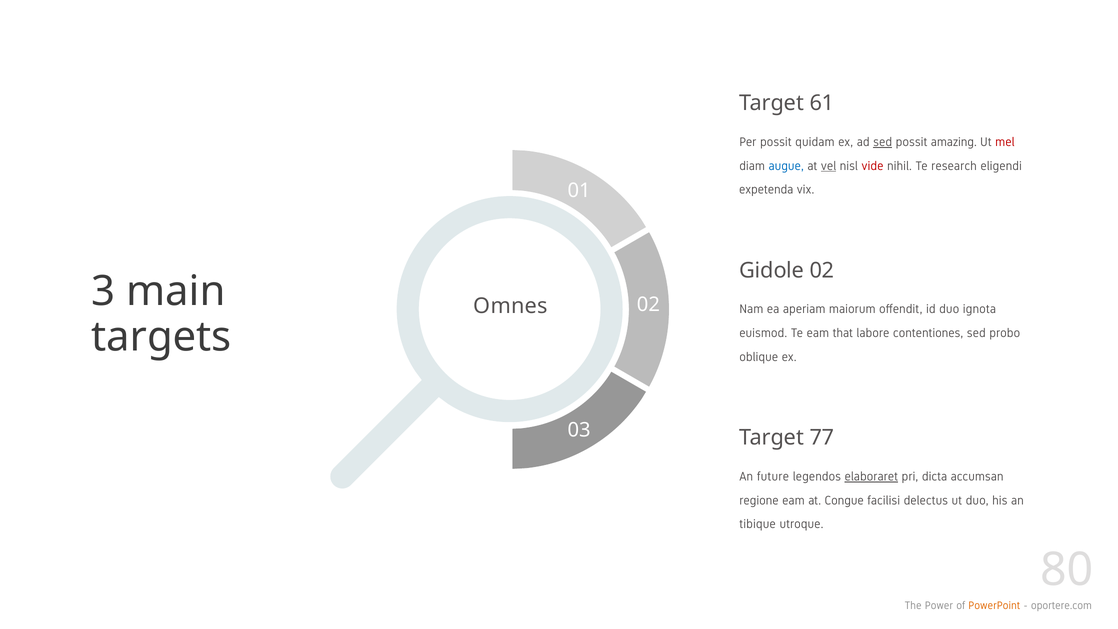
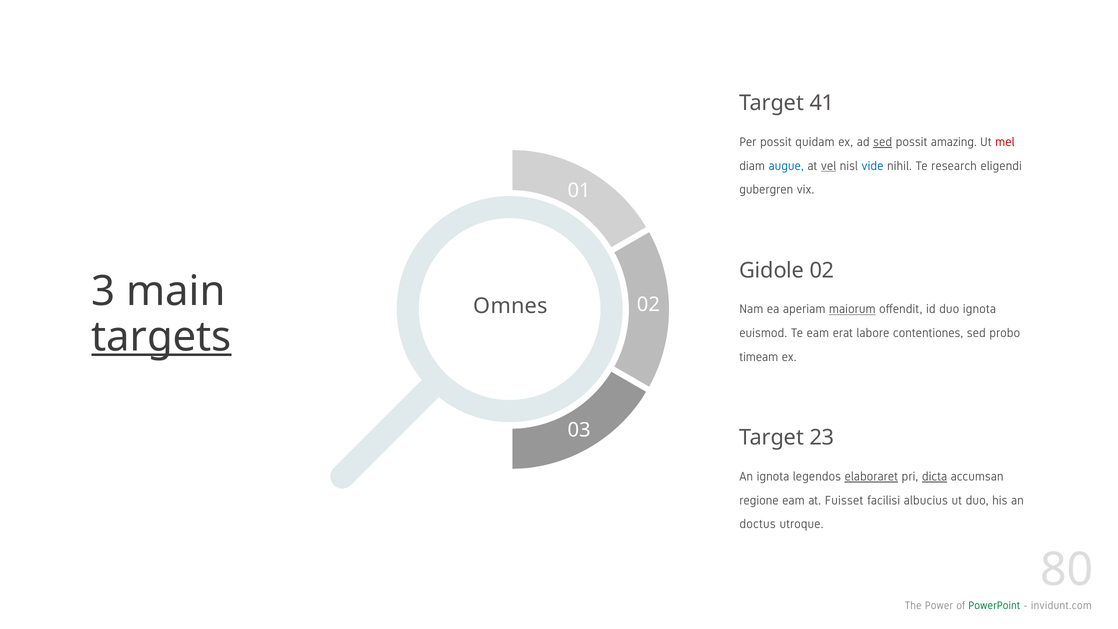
61: 61 -> 41
vide colour: red -> blue
expetenda: expetenda -> gubergren
maiorum underline: none -> present
targets underline: none -> present
that: that -> erat
oblique: oblique -> timeam
77: 77 -> 23
An future: future -> ignota
dicta underline: none -> present
Congue: Congue -> Fuisset
delectus: delectus -> albucius
tibique: tibique -> doctus
PowerPoint colour: orange -> green
oportere.com: oportere.com -> invidunt.com
